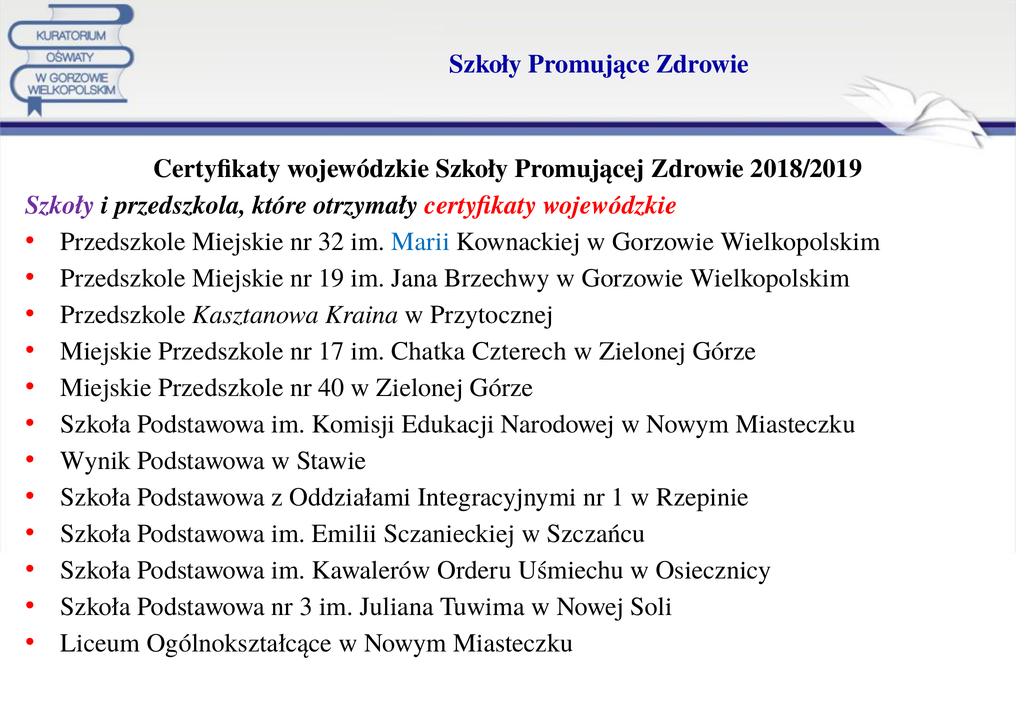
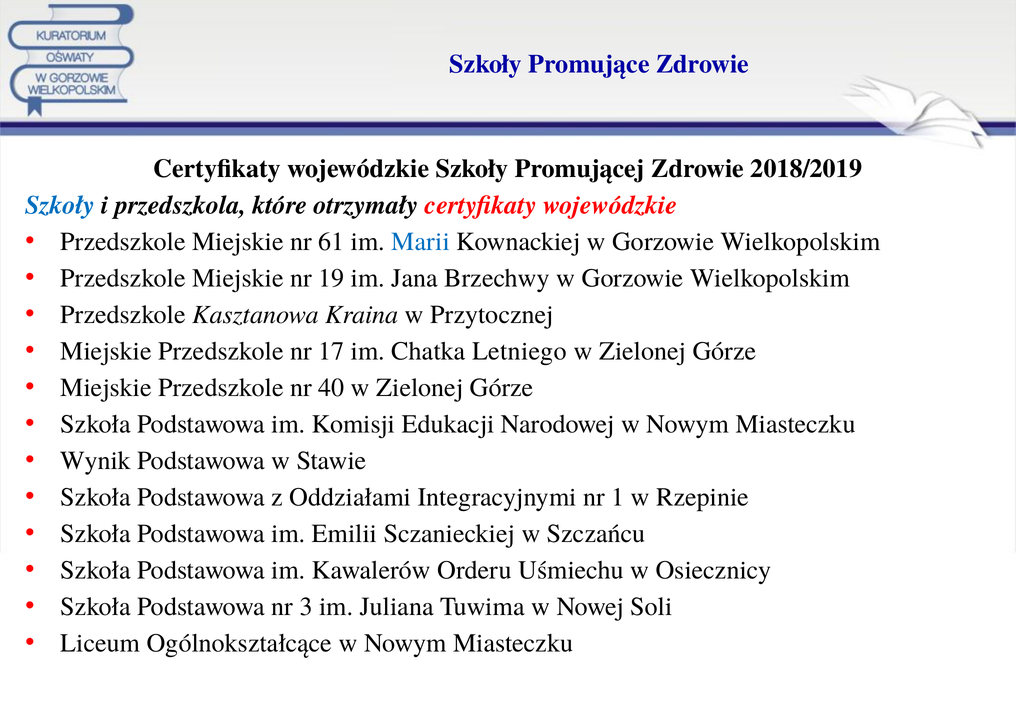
Szkoły at (60, 205) colour: purple -> blue
32: 32 -> 61
Czterech: Czterech -> Letniego
